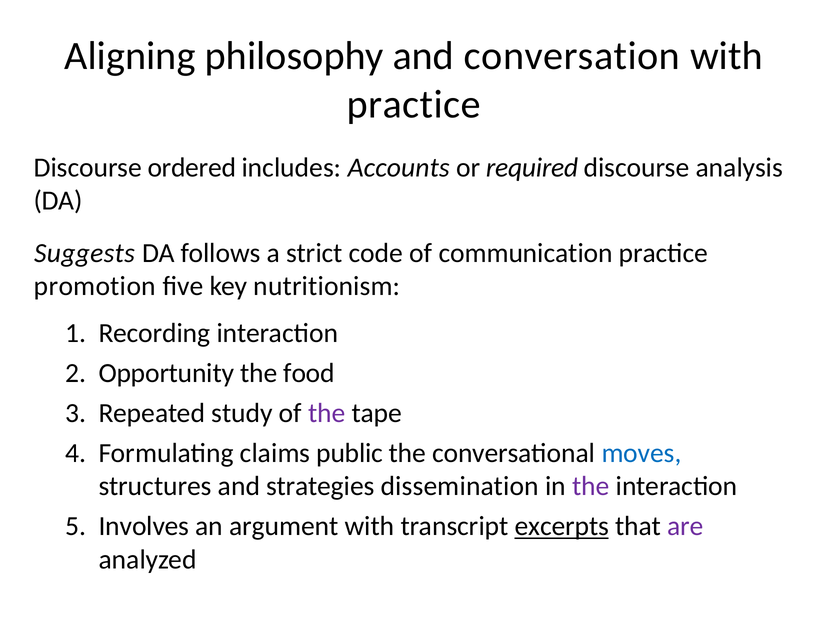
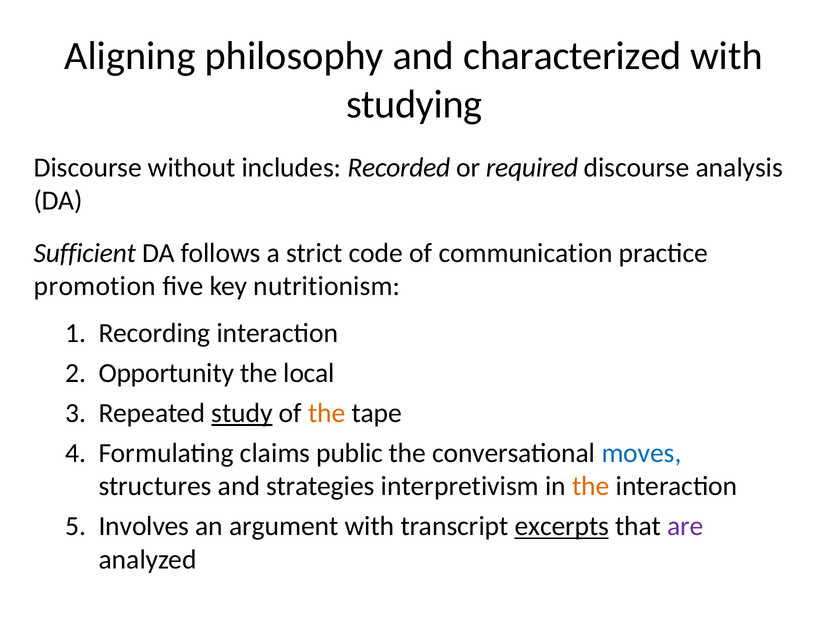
conversation: conversation -> characterized
practice at (414, 104): practice -> studying
ordered: ordered -> without
Accounts: Accounts -> Recorded
Suggests: Suggests -> Sufficient
food: food -> local
study underline: none -> present
the at (327, 413) colour: purple -> orange
dissemination: dissemination -> interpretivism
the at (591, 486) colour: purple -> orange
